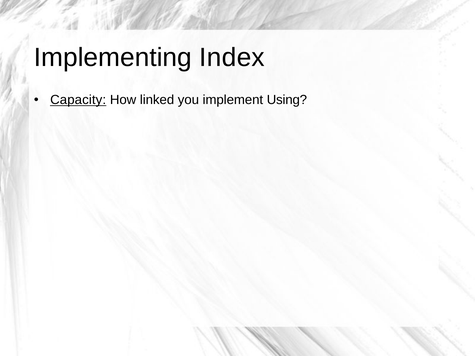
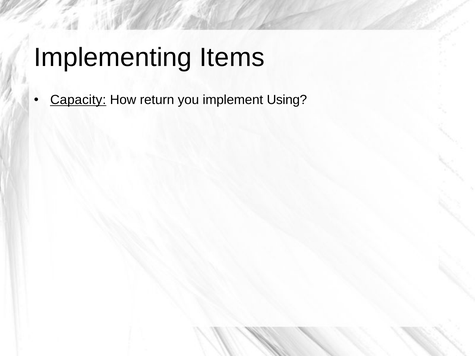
Index: Index -> Items
linked: linked -> return
